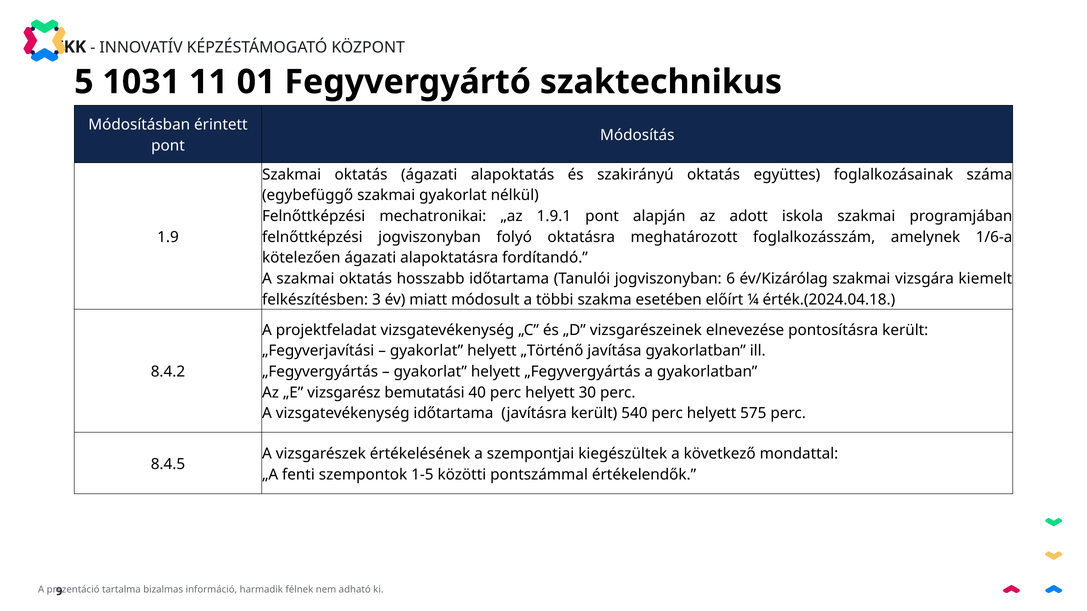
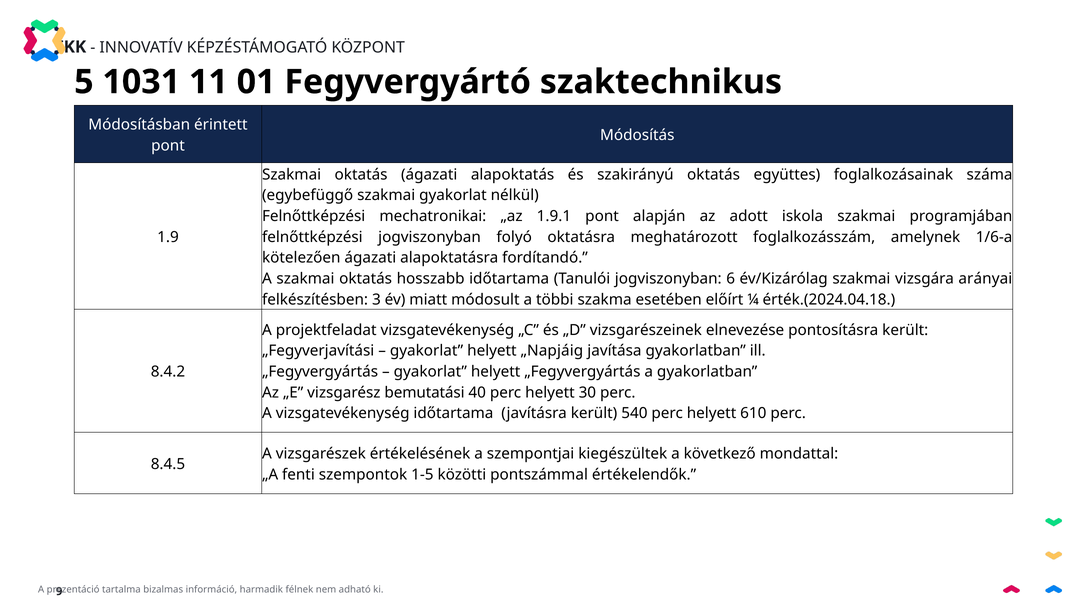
kiemelt: kiemelt -> arányai
„Történő: „Történő -> „Napjáig
575: 575 -> 610
